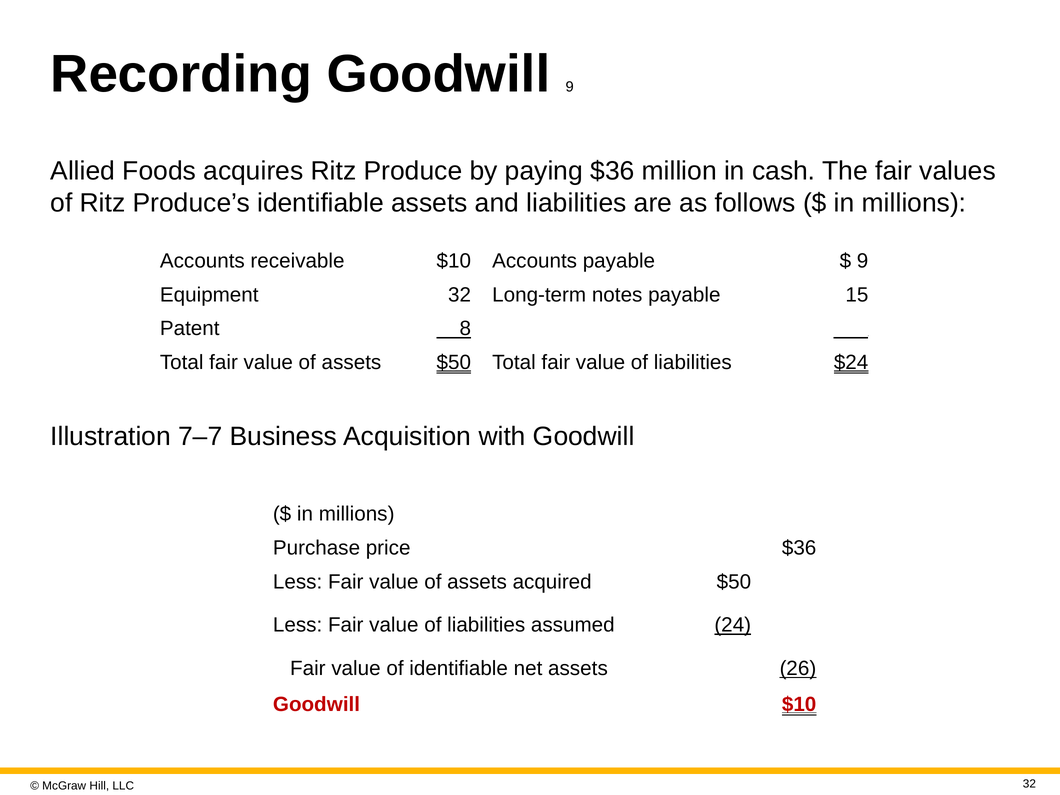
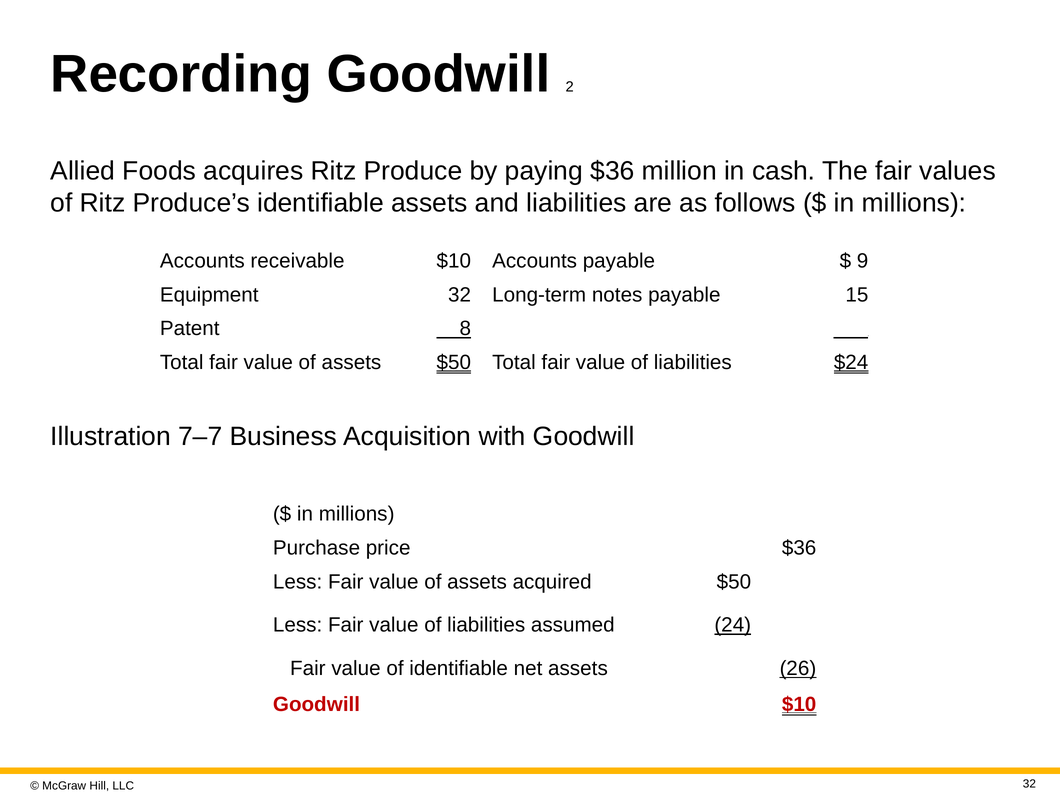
Goodwill 9: 9 -> 2
